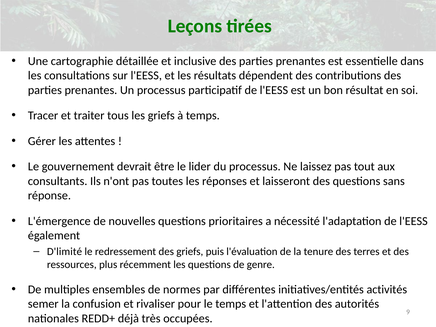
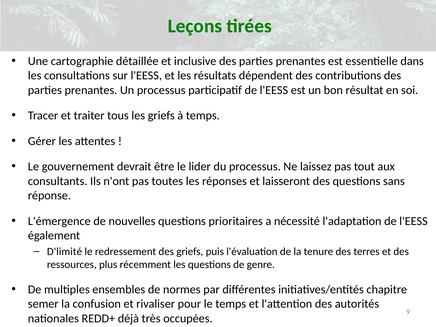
activités: activités -> chapitre
